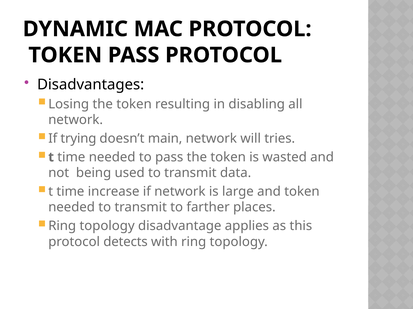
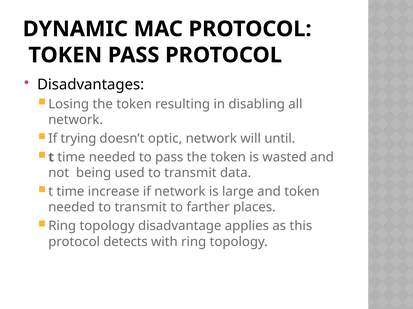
main: main -> optic
tries: tries -> until
